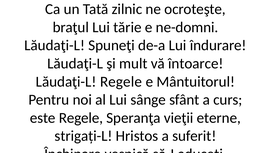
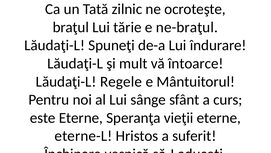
ne-domni: ne-domni -> ne-braţul
este Regele: Regele -> Eterne
strigați-L: strigați-L -> eterne-L
